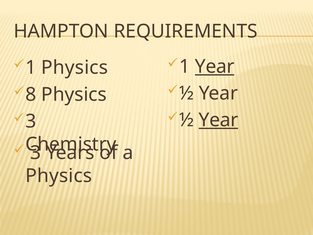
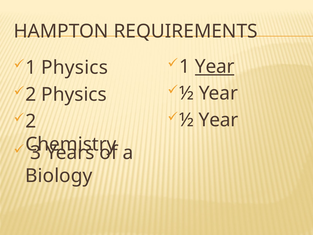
8 at (31, 94): 8 -> 2
Year at (219, 120) underline: present -> none
3 at (31, 121): 3 -> 2
Physics at (59, 176): Physics -> Biology
